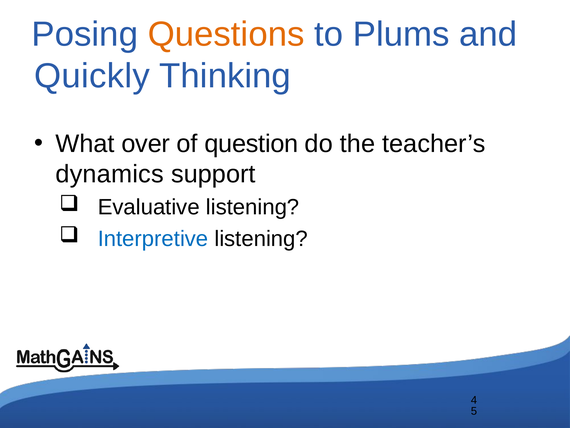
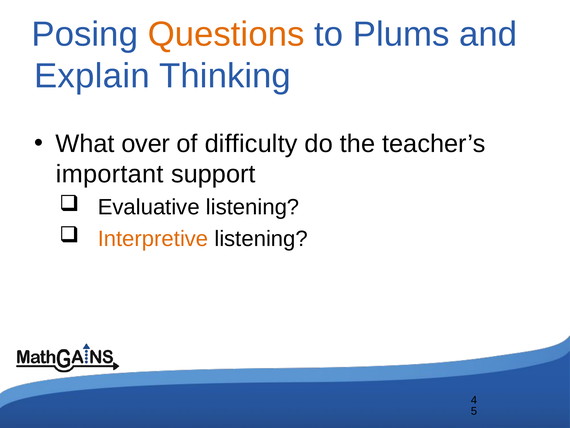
Quickly: Quickly -> Explain
question: question -> difficulty
dynamics: dynamics -> important
Interpretive colour: blue -> orange
